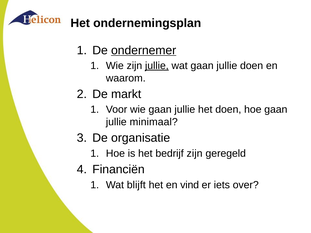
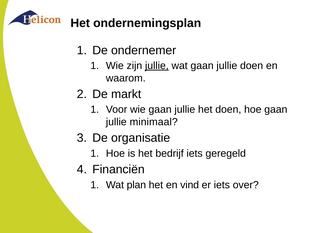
ondernemer underline: present -> none
bedrijf zijn: zijn -> iets
blijft: blijft -> plan
